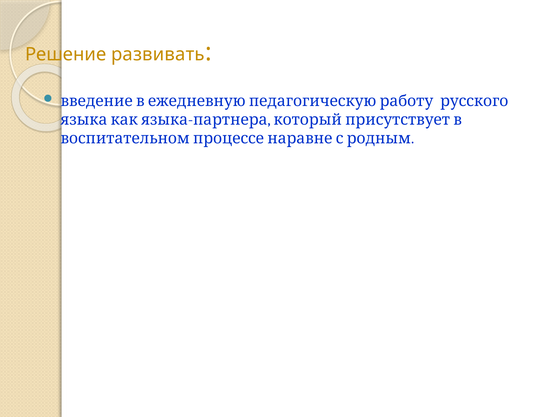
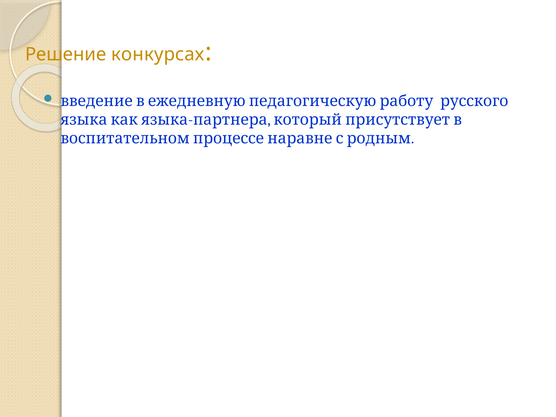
развивать: развивать -> конкурсах
